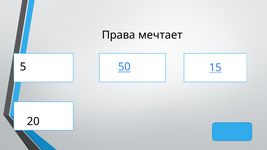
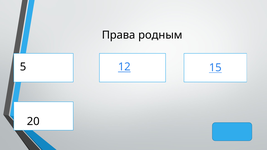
мечтает: мечтает -> родным
50: 50 -> 12
